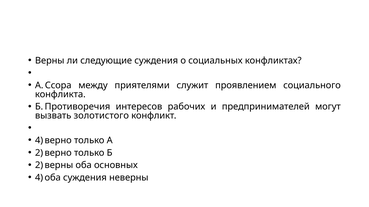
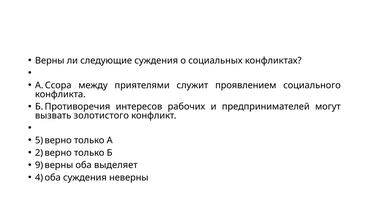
4 at (39, 141): 4 -> 5
2 at (39, 166): 2 -> 9
основных: основных -> выделяет
